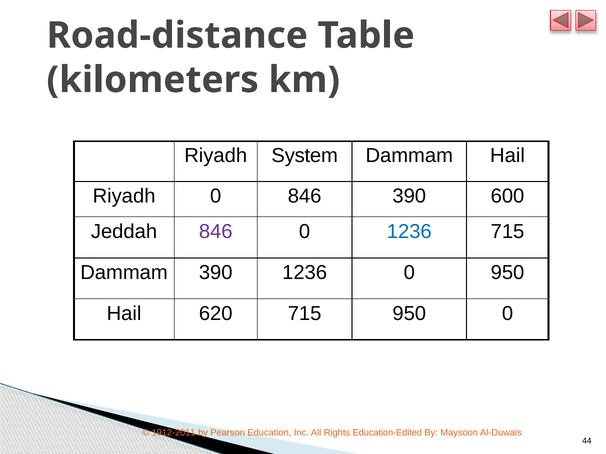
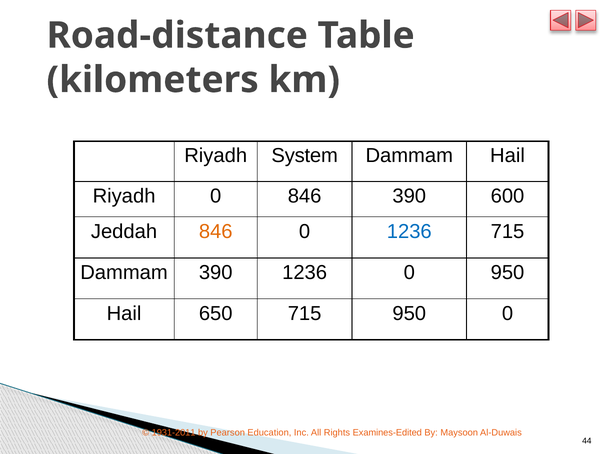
846 at (216, 232) colour: purple -> orange
620: 620 -> 650
1912-2011: 1912-2011 -> 1931-2011
Education-Edited: Education-Edited -> Examines-Edited
